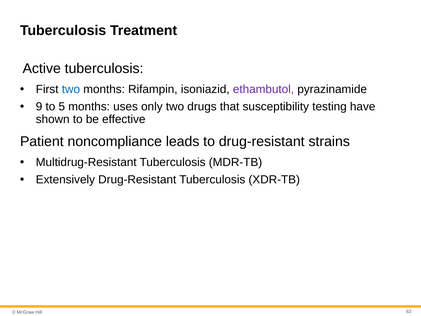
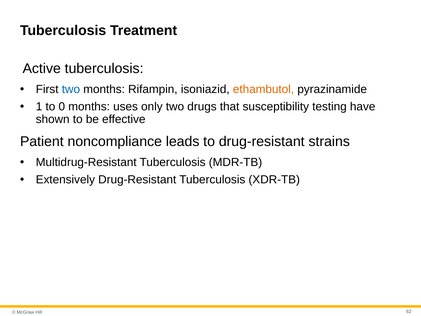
ethambutol colour: purple -> orange
9: 9 -> 1
5: 5 -> 0
